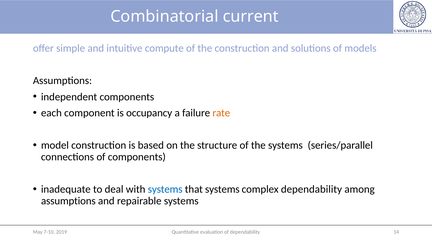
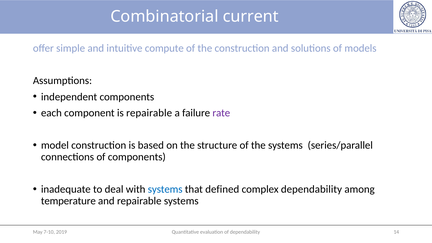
is occupancy: occupancy -> repairable
rate colour: orange -> purple
that systems: systems -> defined
assumptions at (68, 201): assumptions -> temperature
